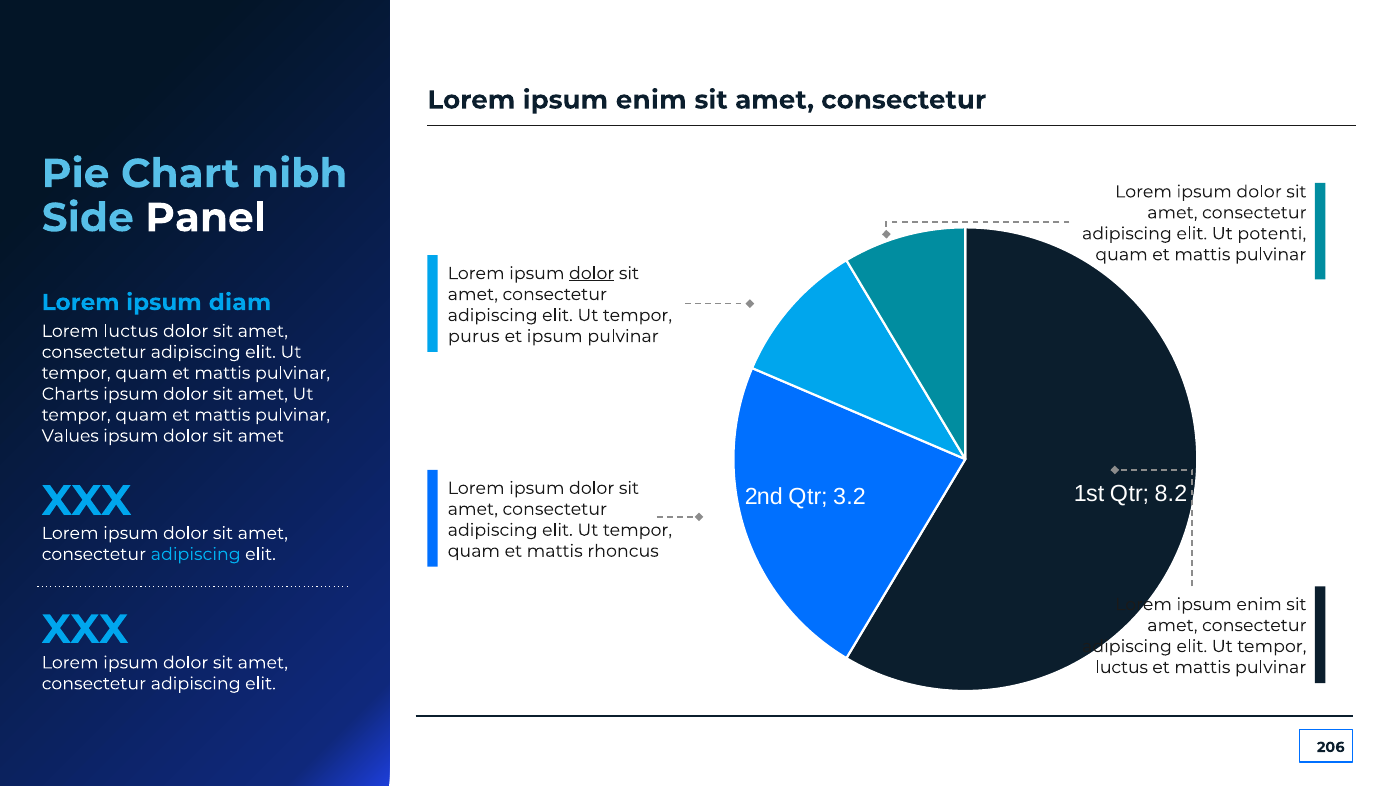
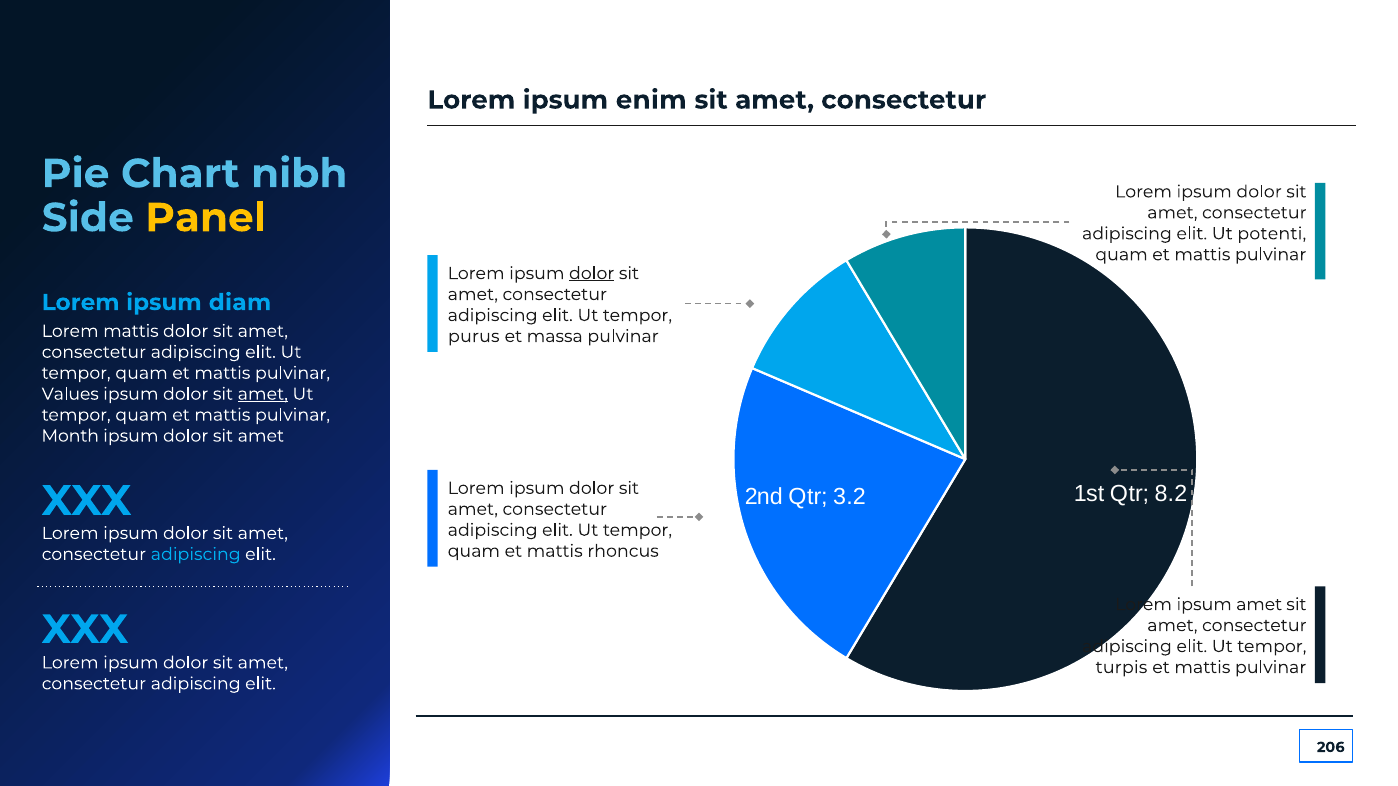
Panel colour: white -> yellow
Lorem luctus: luctus -> mattis
et ipsum: ipsum -> massa
Charts: Charts -> Values
amet at (263, 394) underline: none -> present
Values: Values -> Month
enim at (1259, 605): enim -> amet
luctus at (1122, 668): luctus -> turpis
